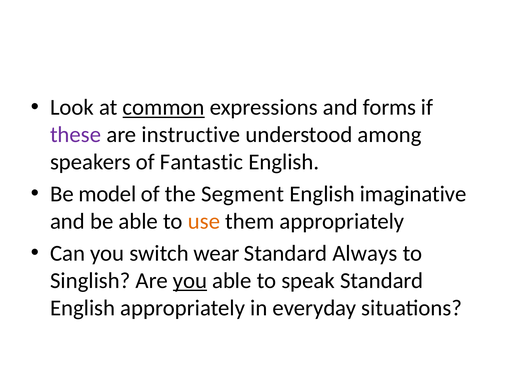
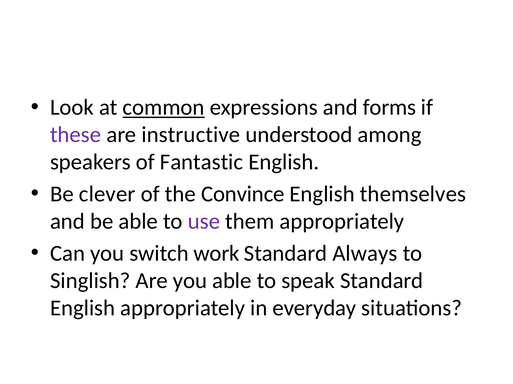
model: model -> clever
Segment: Segment -> Convince
imaginative: imaginative -> themselves
use colour: orange -> purple
wear: wear -> work
you at (190, 281) underline: present -> none
